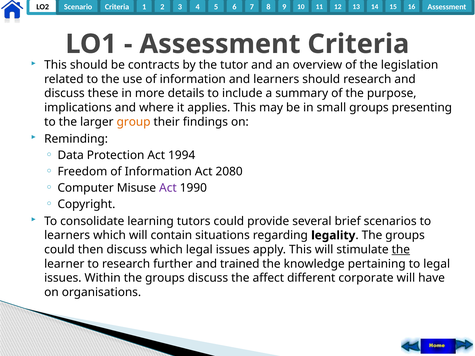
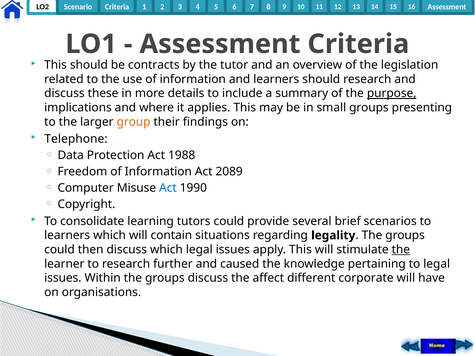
purpose underline: none -> present
Reminding: Reminding -> Telephone
1994: 1994 -> 1988
2080: 2080 -> 2089
Act at (168, 188) colour: purple -> blue
trained: trained -> caused
